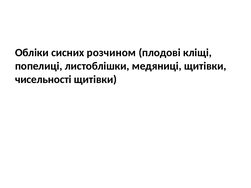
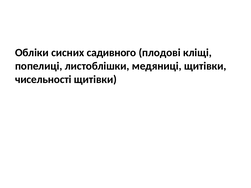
розчином: розчином -> садивного
